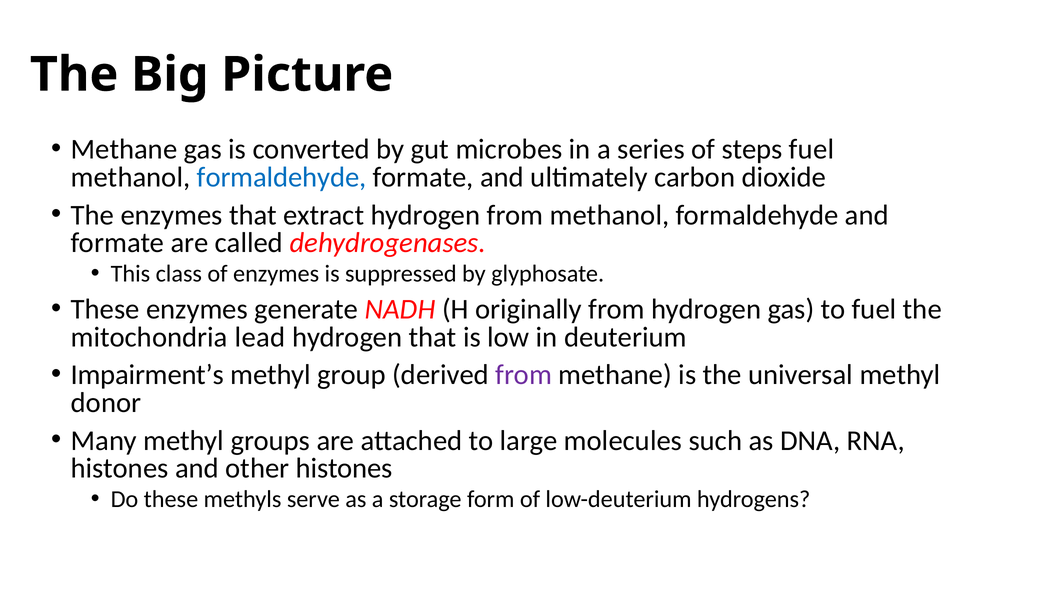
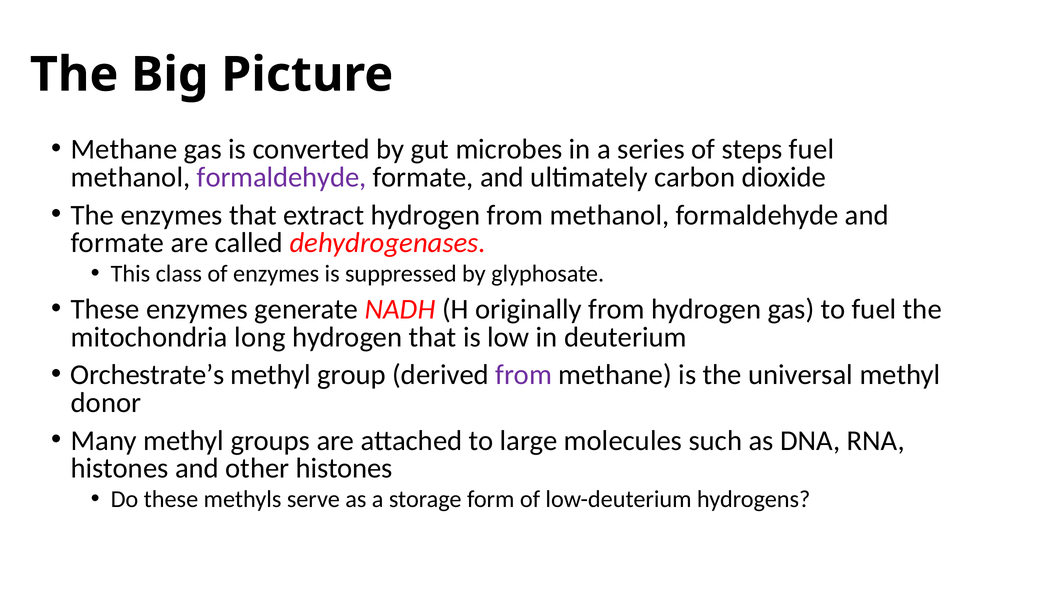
formaldehyde at (282, 177) colour: blue -> purple
lead: lead -> long
Impairment’s: Impairment’s -> Orchestrate’s
